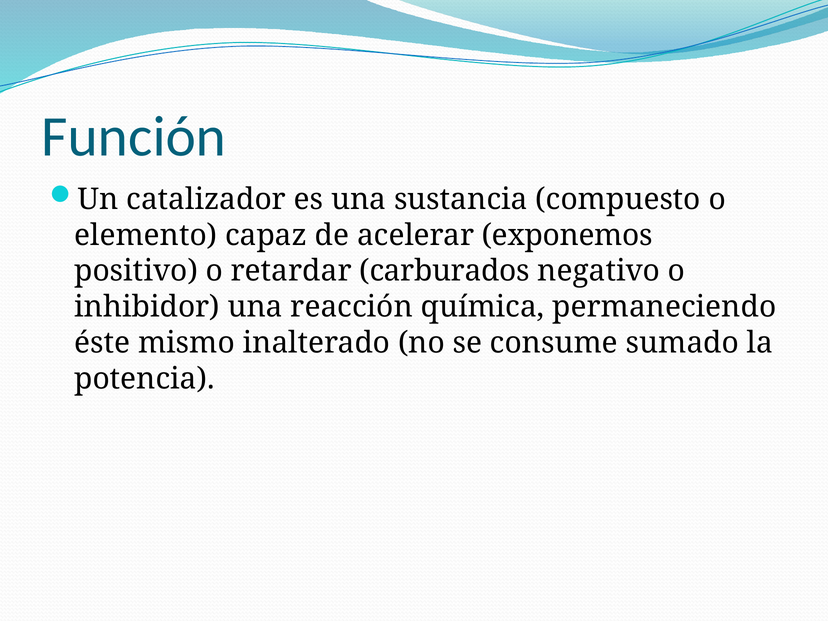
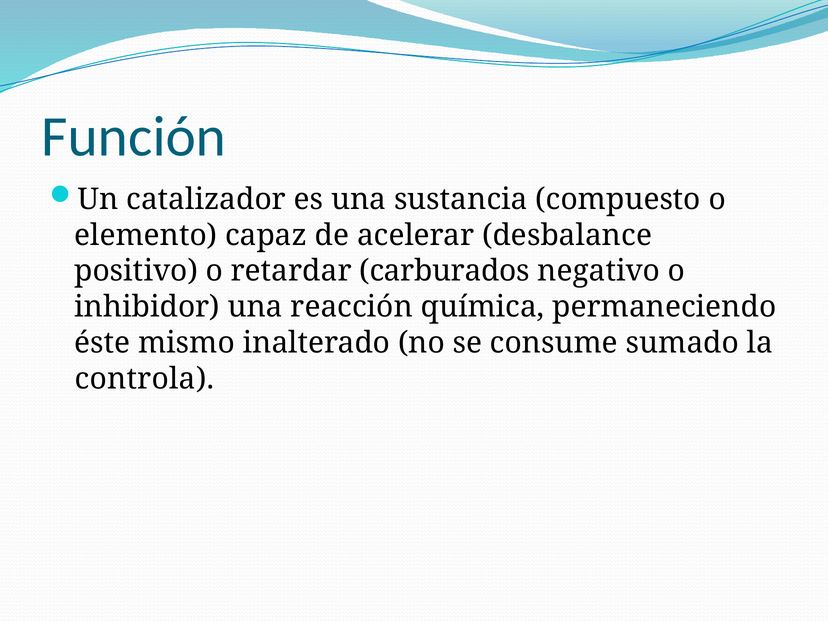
exponemos: exponemos -> desbalance
potencia: potencia -> controla
